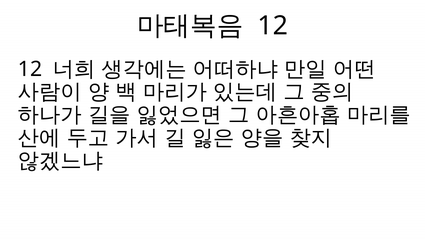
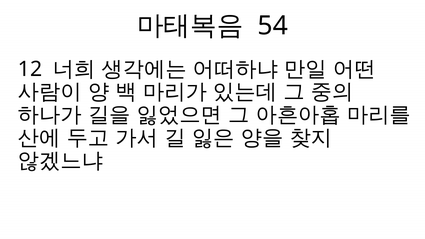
12 at (273, 26): 12 -> 54
